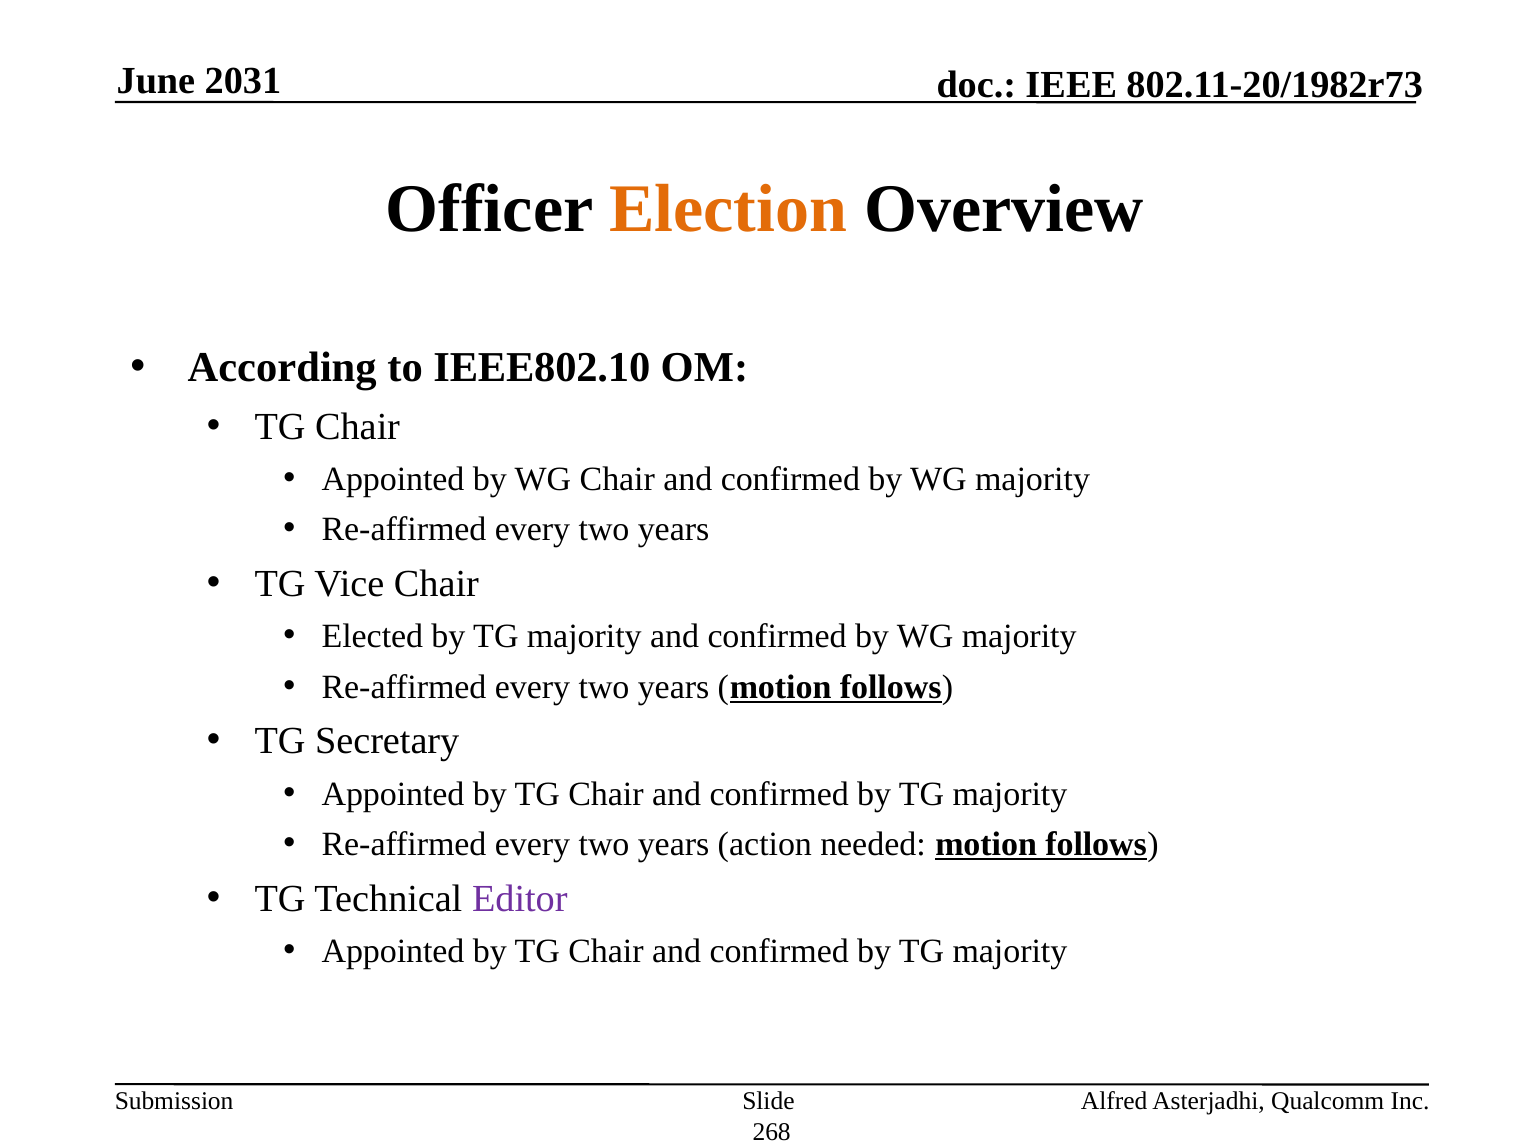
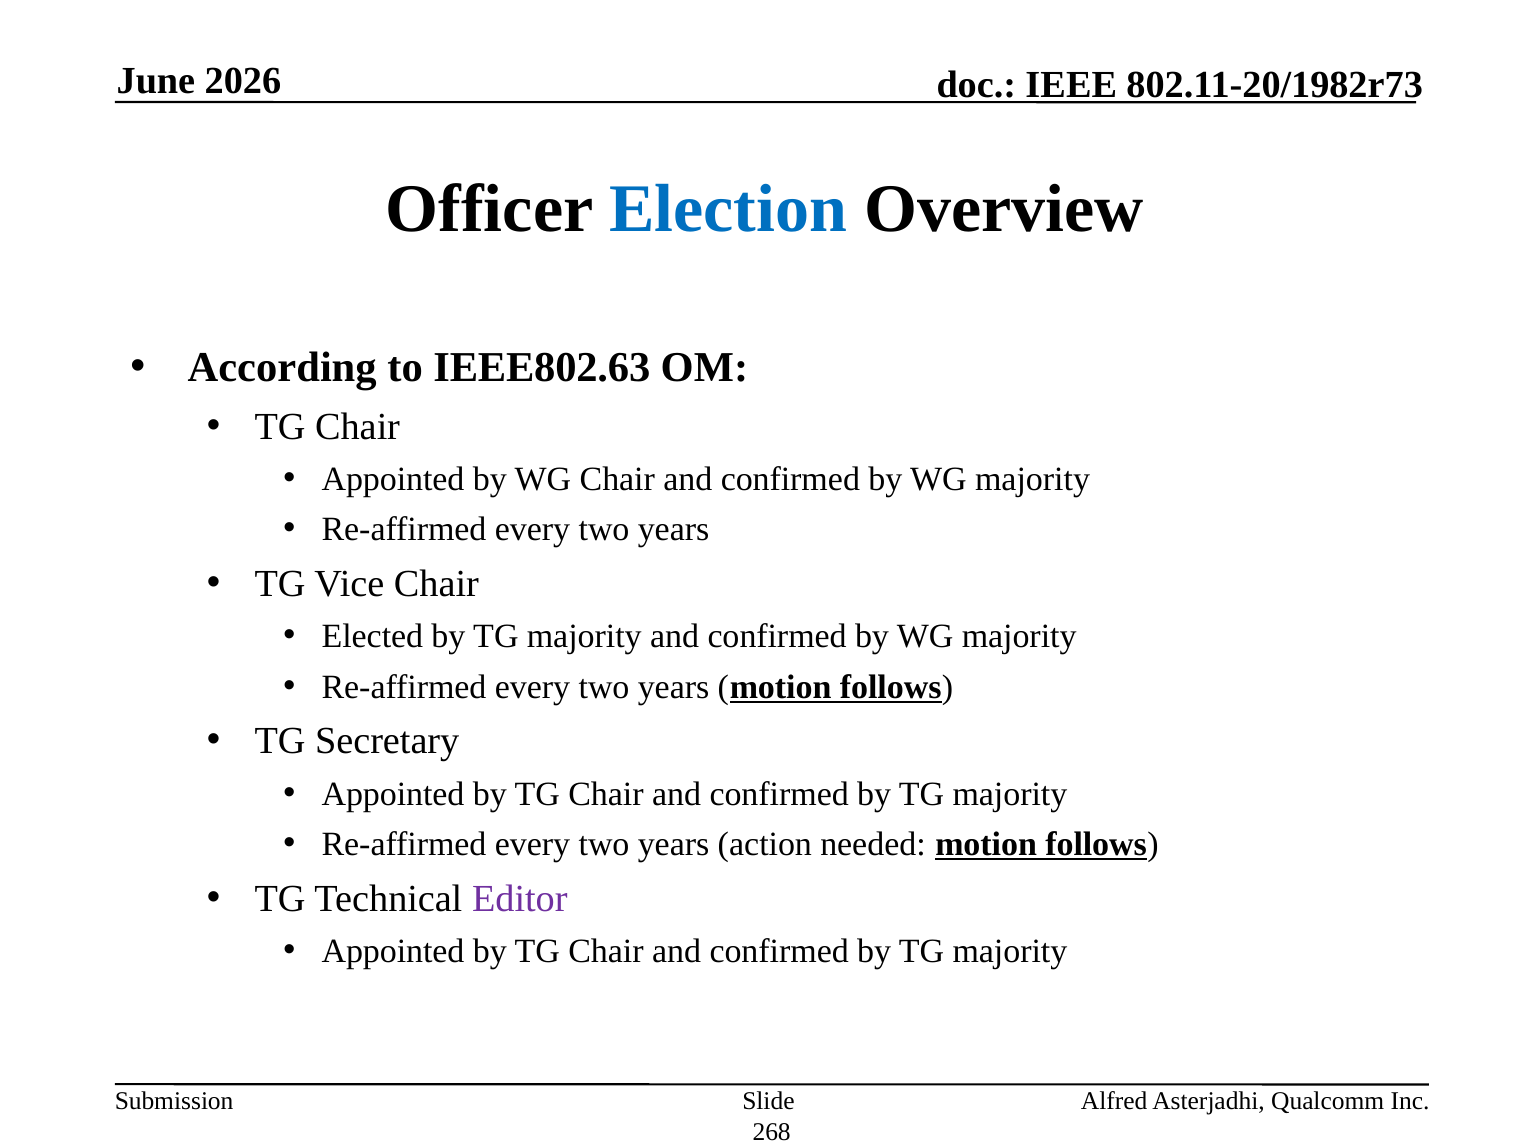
2031: 2031 -> 2026
Election colour: orange -> blue
IEEE802.10: IEEE802.10 -> IEEE802.63
